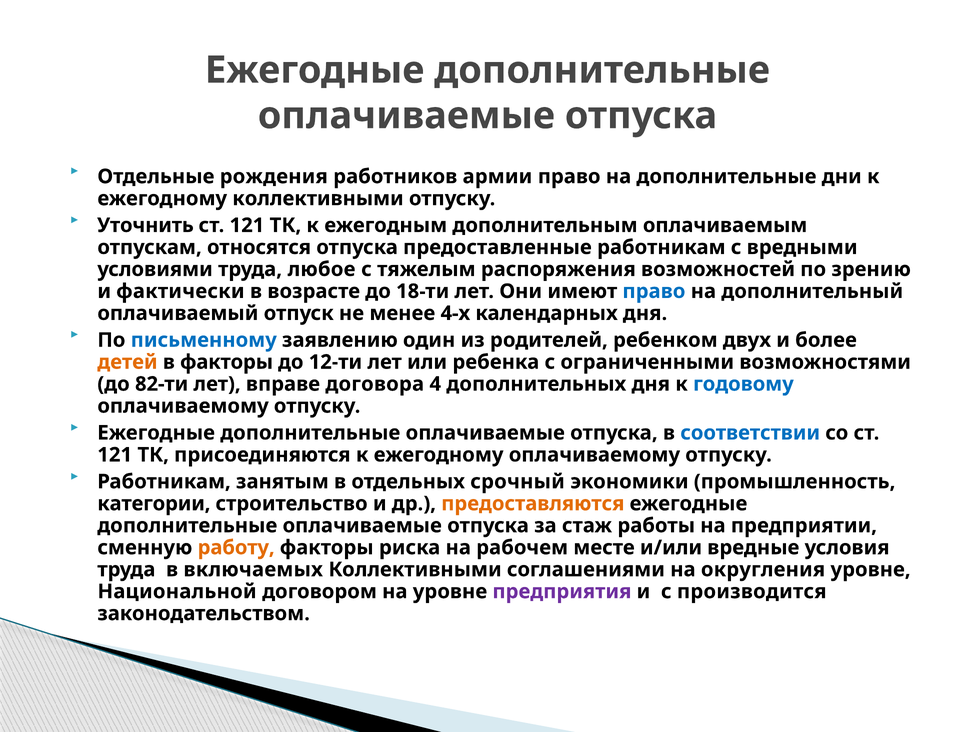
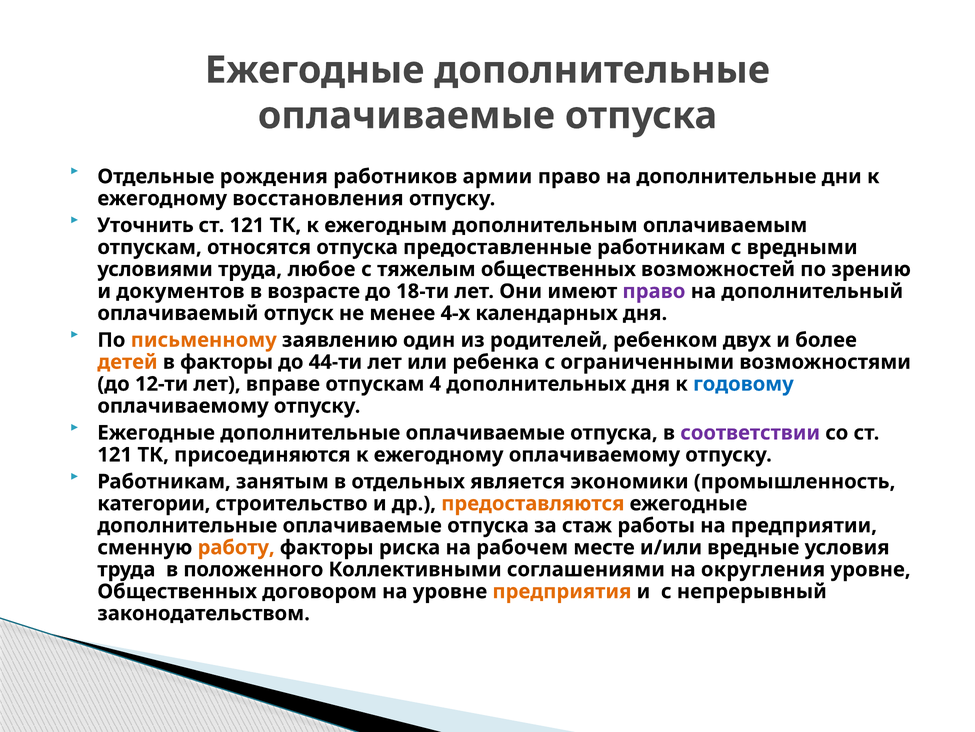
ежегодному коллективными: коллективными -> восстановления
тяжелым распоряжения: распоряжения -> общественных
фактически: фактически -> документов
право at (654, 291) colour: blue -> purple
письменному colour: blue -> orange
12-ти: 12-ти -> 44-ти
82-ти: 82-ти -> 12-ти
вправе договора: договора -> отпускам
соответствии colour: blue -> purple
срочный: срочный -> является
включаемых: включаемых -> положенного
Национальной at (177, 591): Национальной -> Общественных
предприятия colour: purple -> orange
производится: производится -> непрерывный
